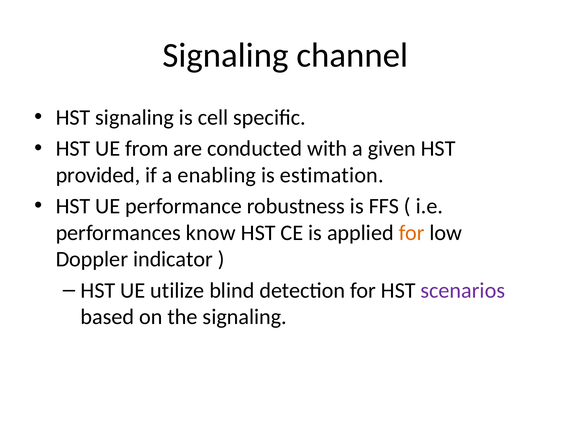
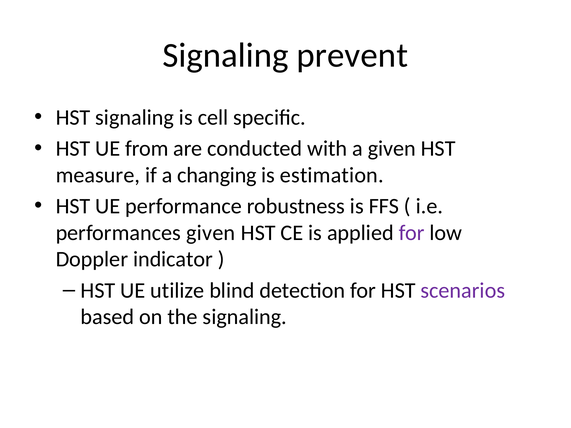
channel: channel -> prevent
provided: provided -> measure
enabling: enabling -> changing
performances know: know -> given
for at (412, 233) colour: orange -> purple
